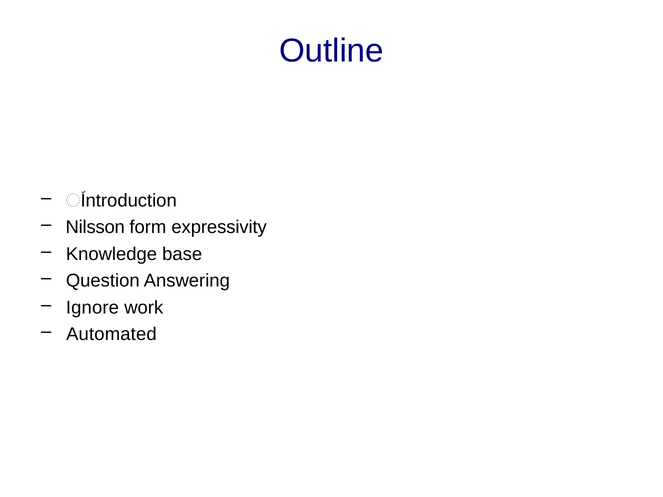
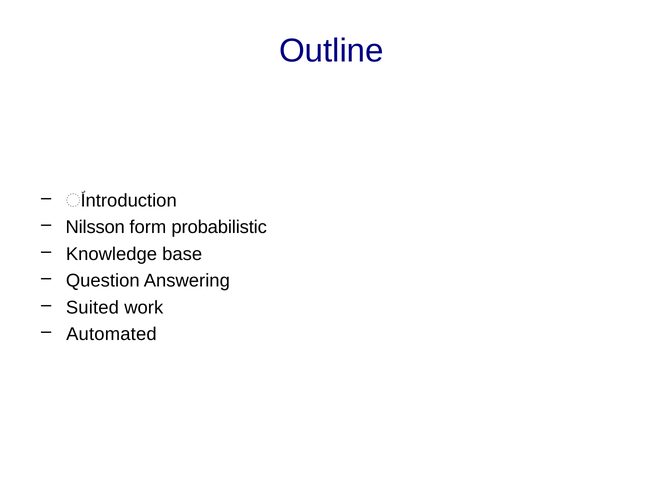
expressivity: expressivity -> probabilistic
Ignore: Ignore -> Suited
